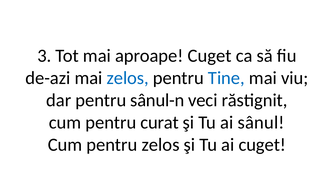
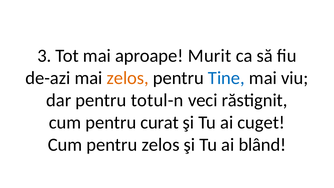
aproape Cuget: Cuget -> Murit
zelos at (128, 78) colour: blue -> orange
sânul-n: sânul-n -> totul-n
sânul: sânul -> cuget
ai cuget: cuget -> blând
